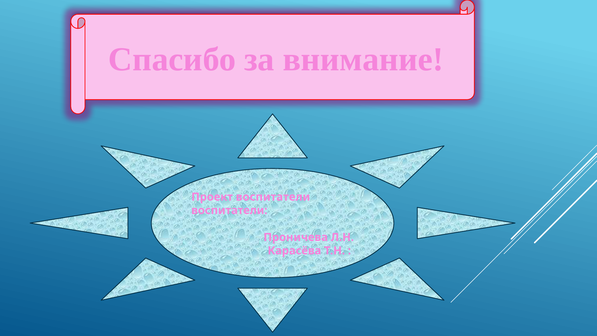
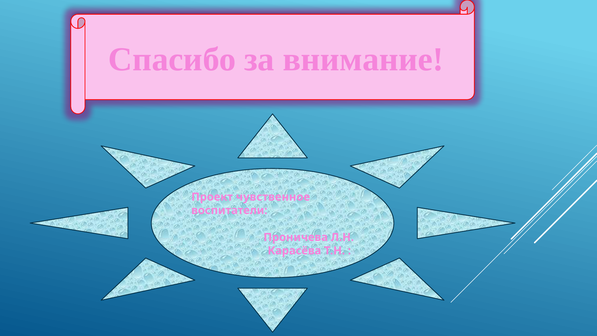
Проект воспитатели: воспитатели -> чувственное
